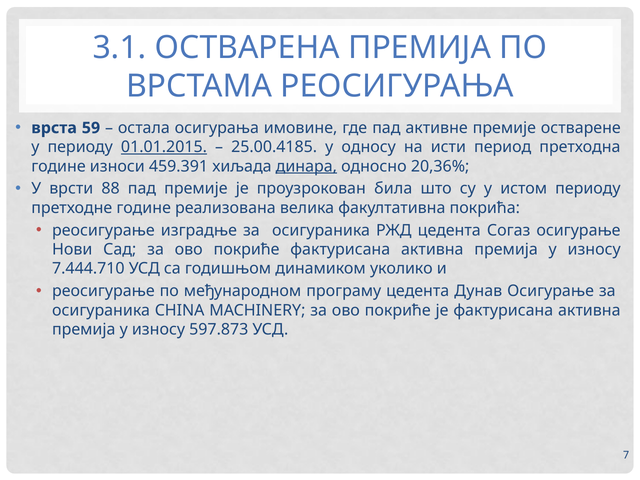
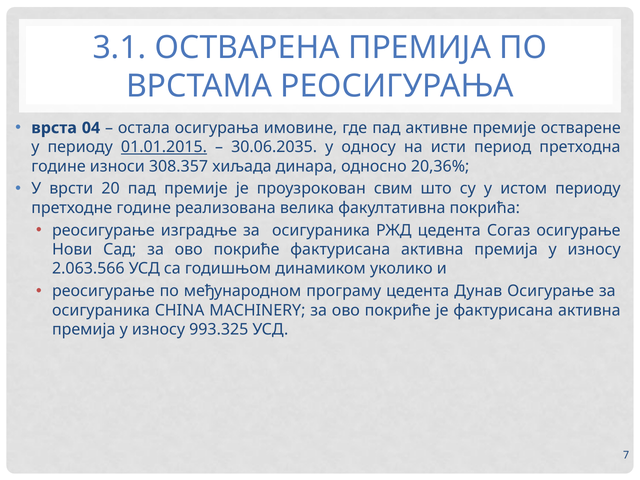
59: 59 -> 04
25.00.4185: 25.00.4185 -> 30.06.2035
459.391: 459.391 -> 308.357
динара underline: present -> none
88: 88 -> 20
била: била -> свим
7.444.710: 7.444.710 -> 2.063.566
597.873: 597.873 -> 993.325
